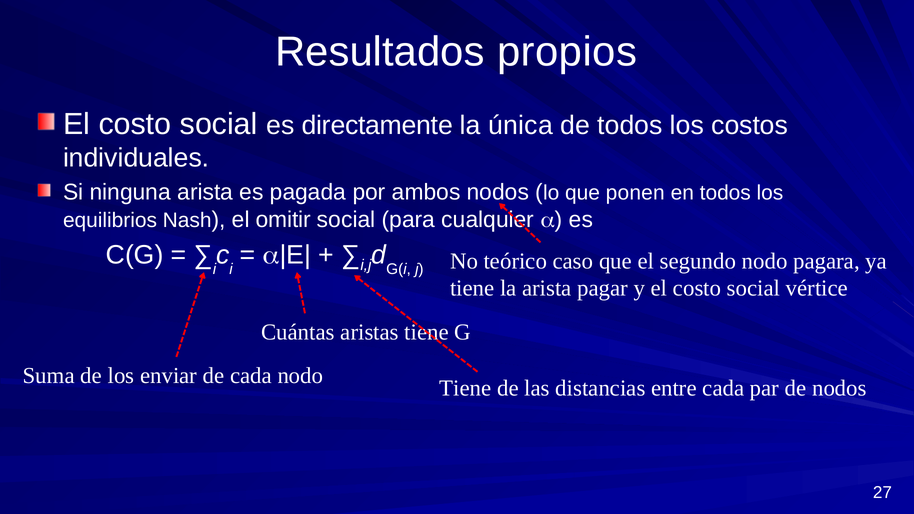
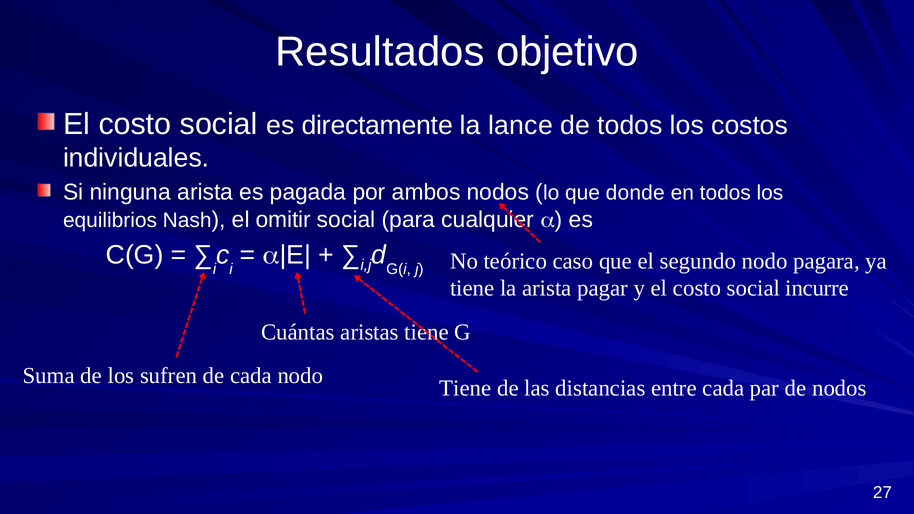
propios: propios -> objetivo
única: única -> lance
ponen: ponen -> donde
vértice: vértice -> incurre
enviar: enviar -> sufren
